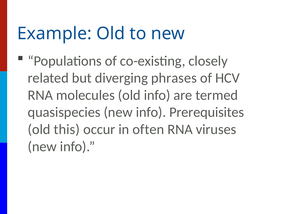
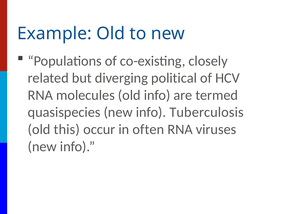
phrases: phrases -> political
Prerequisites: Prerequisites -> Tuberculosis
